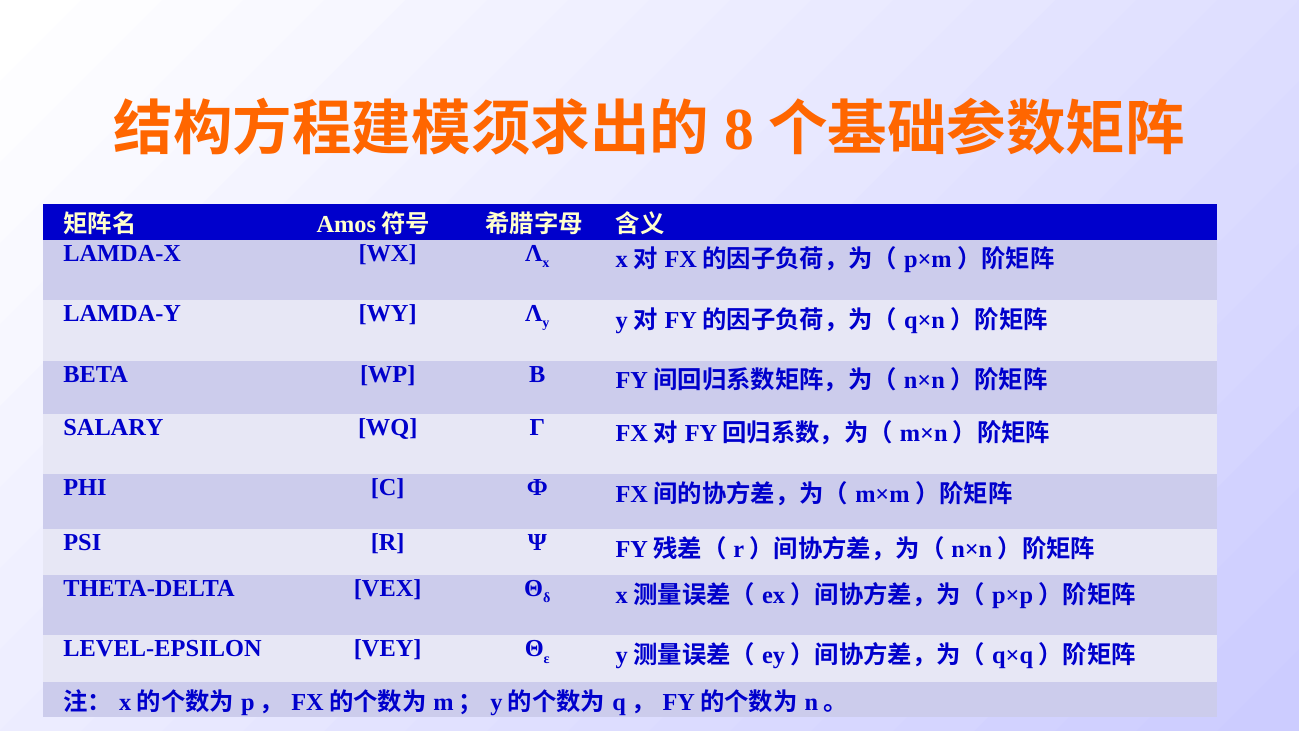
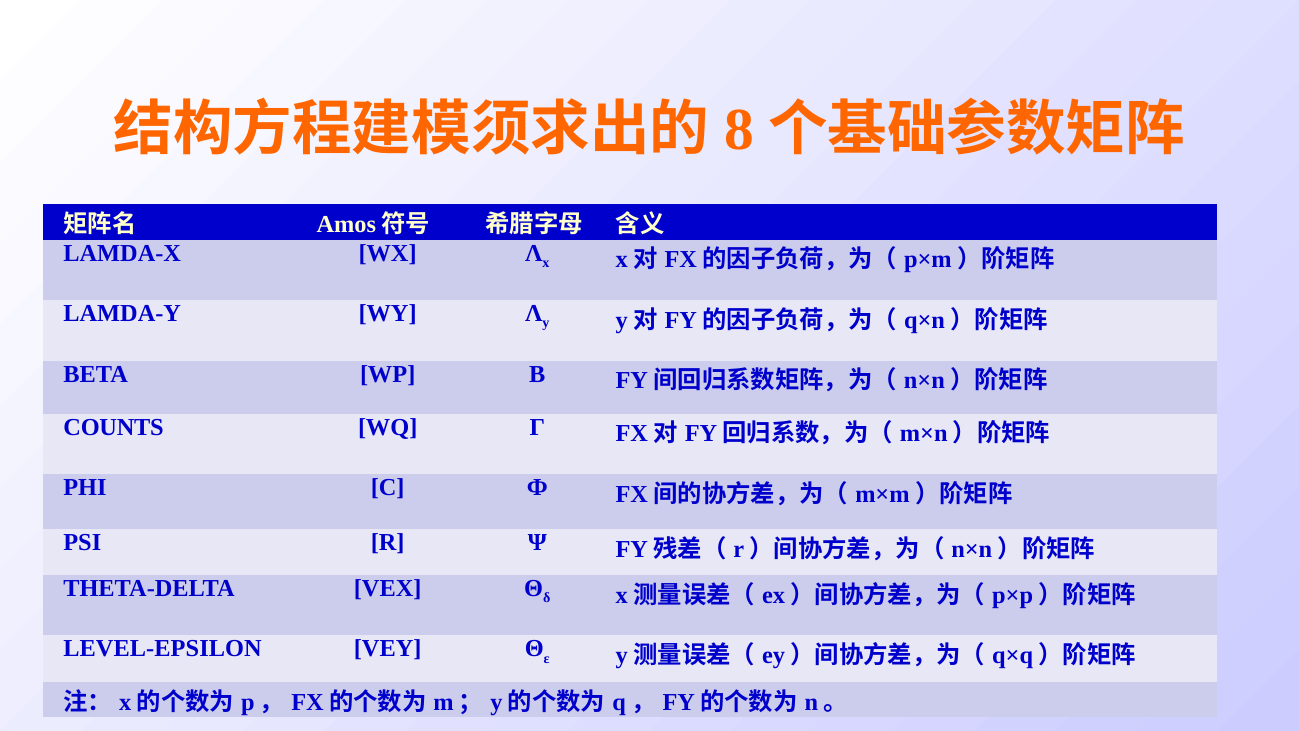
SALARY: SALARY -> COUNTS
